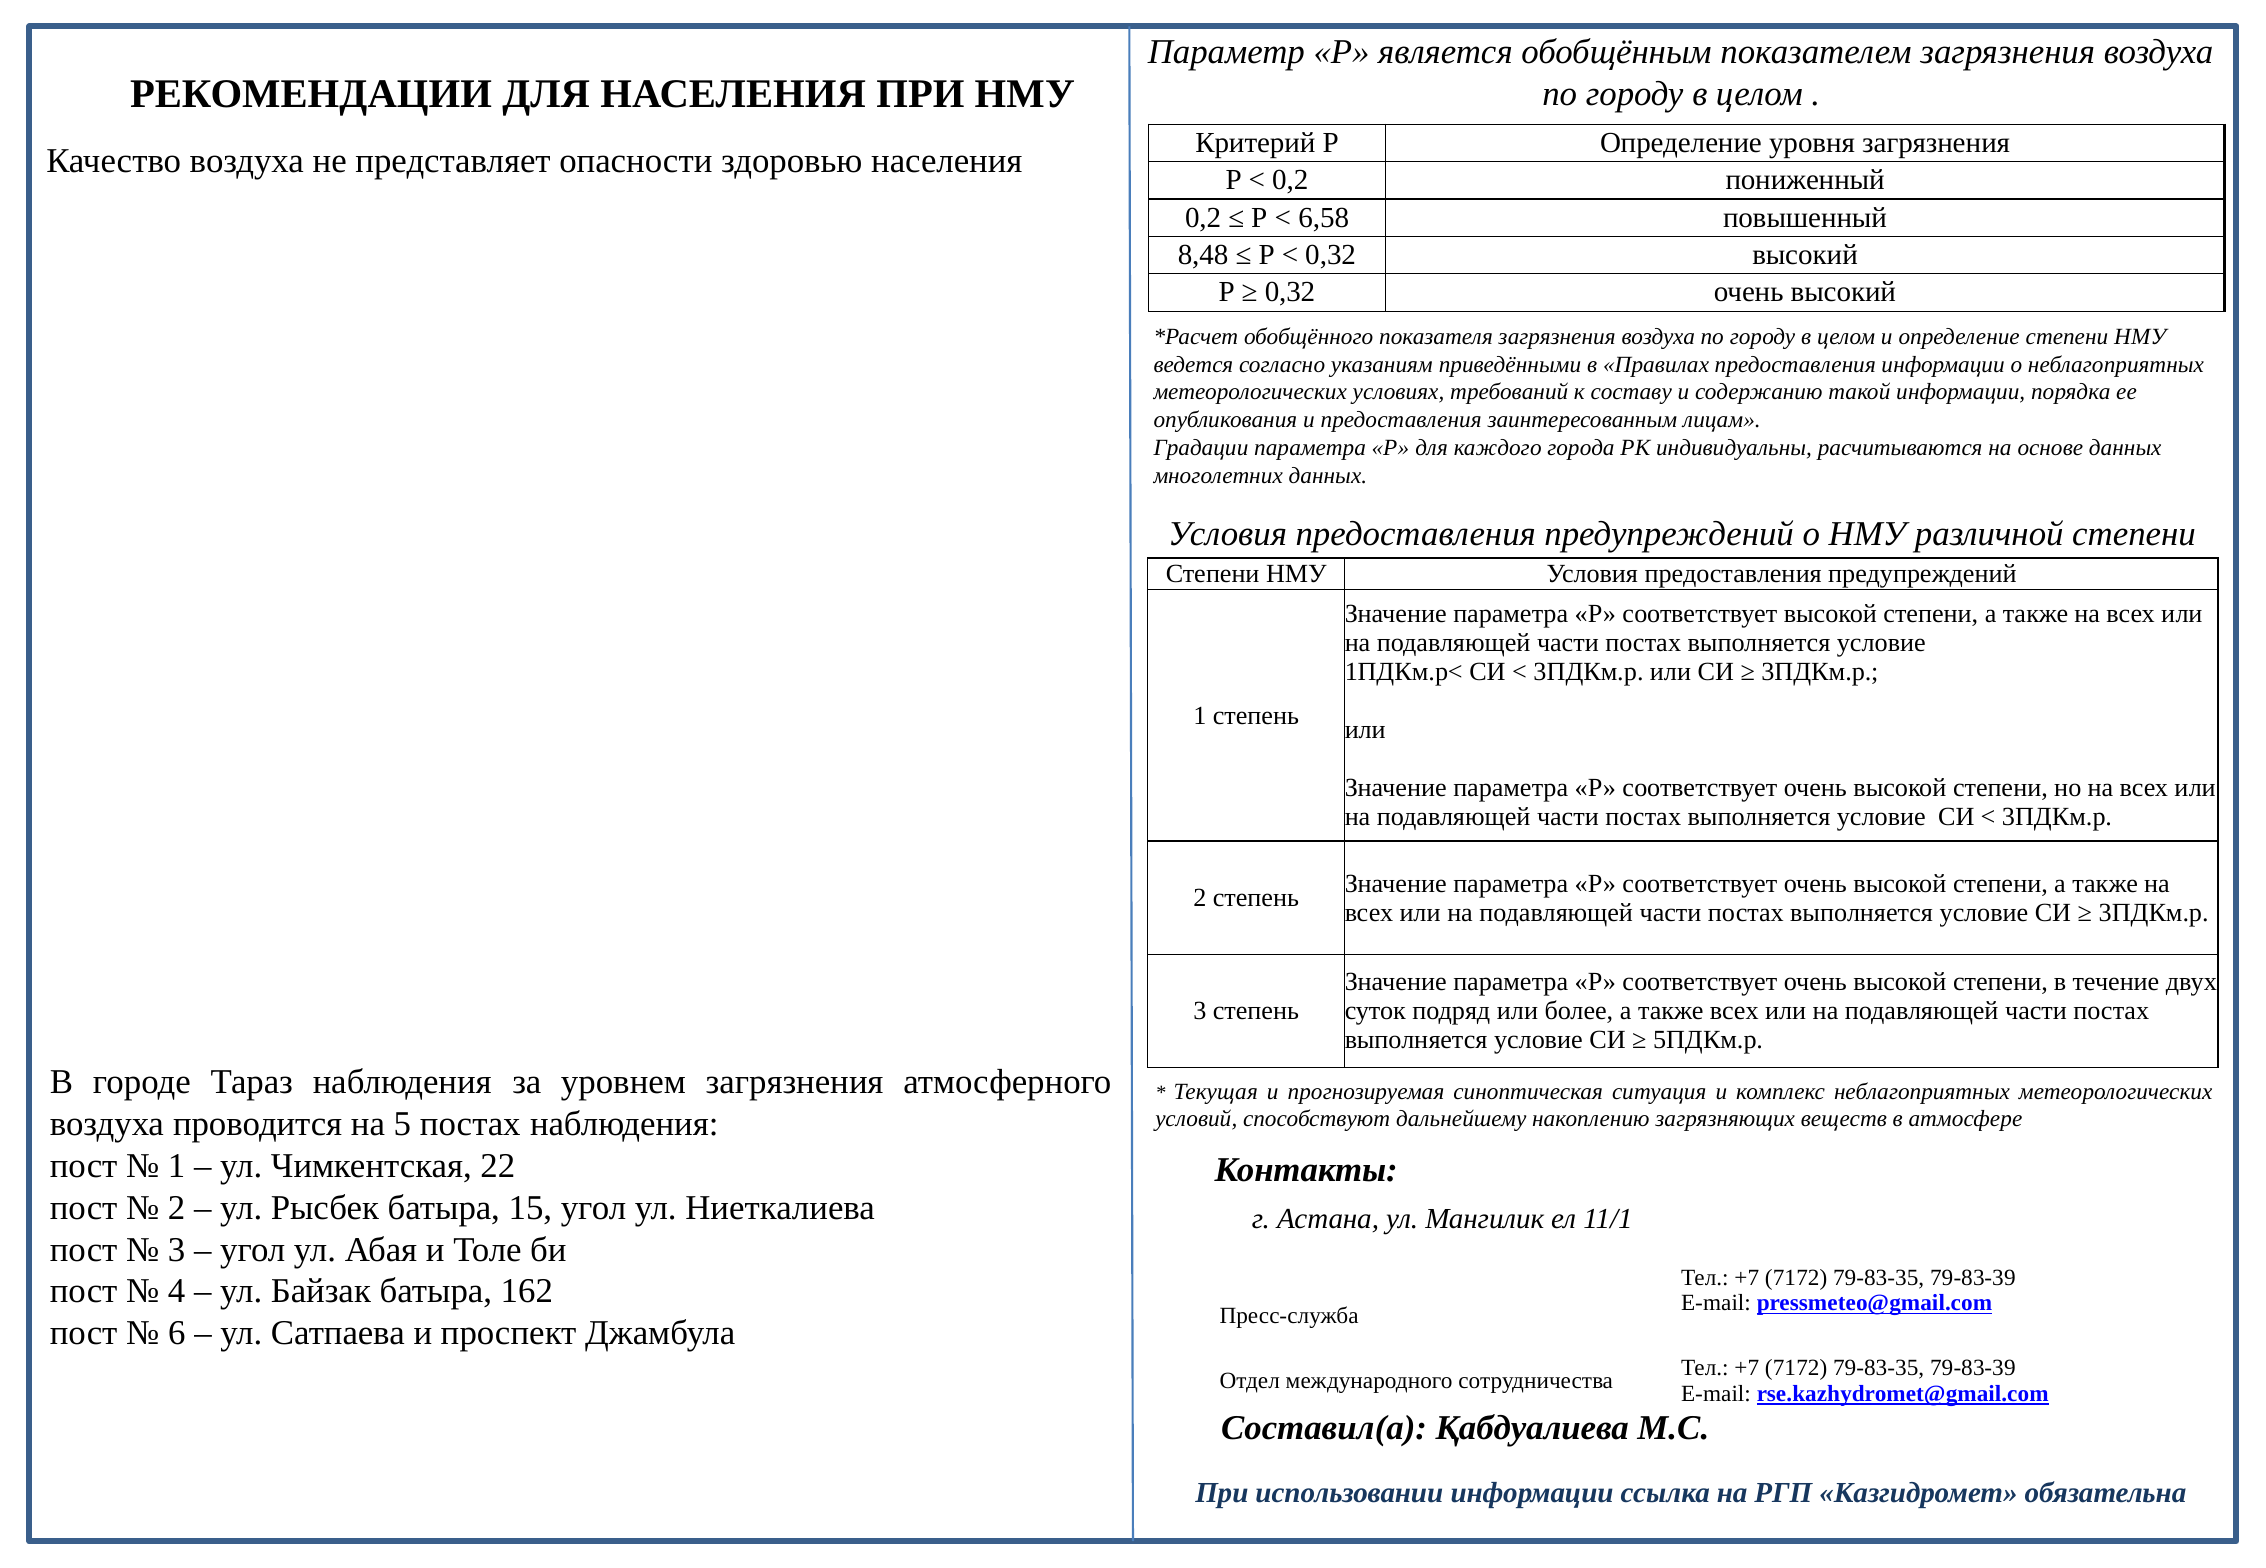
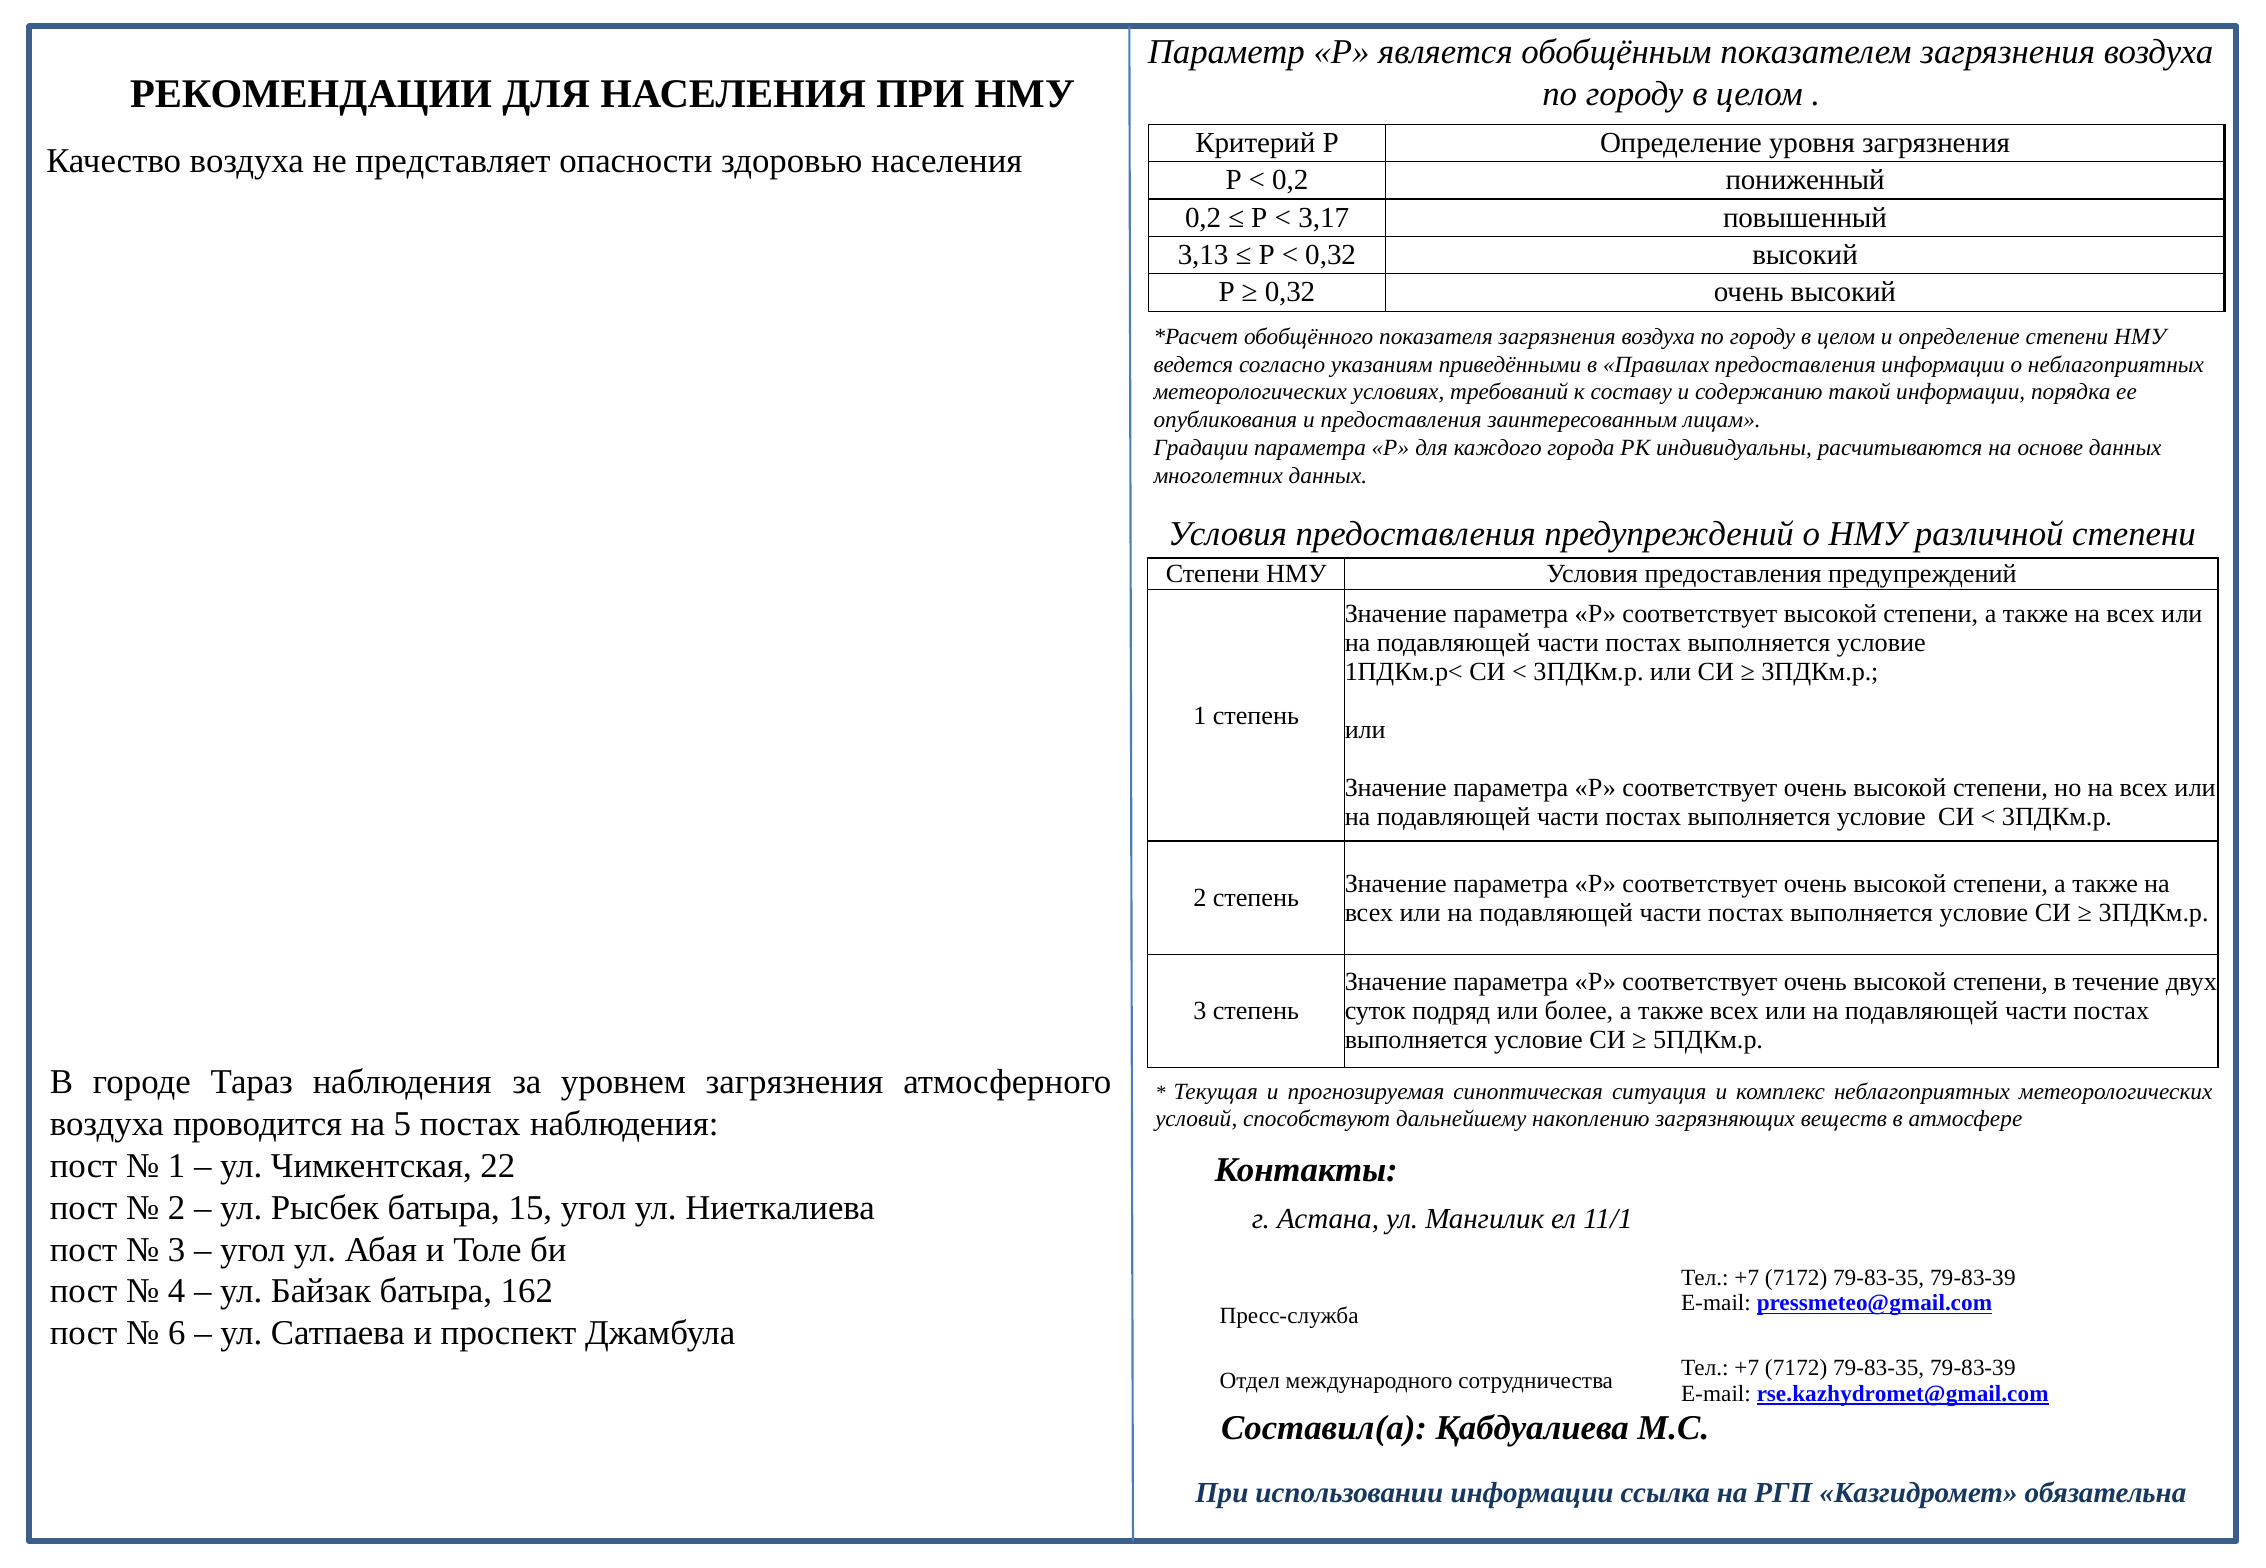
6,58: 6,58 -> 3,17
8,48: 8,48 -> 3,13
